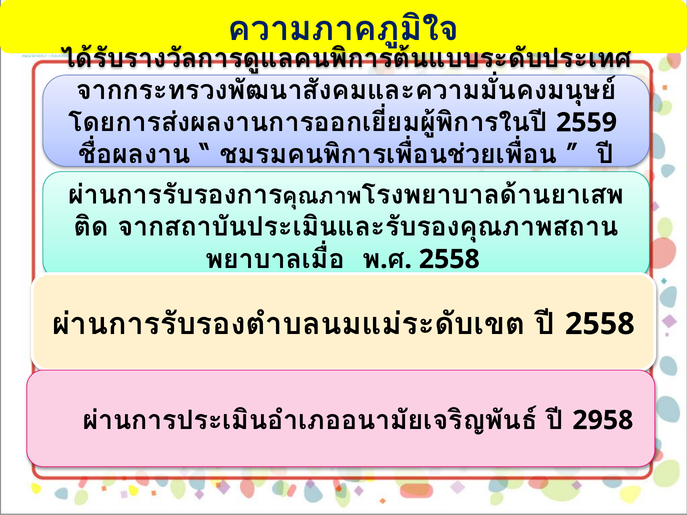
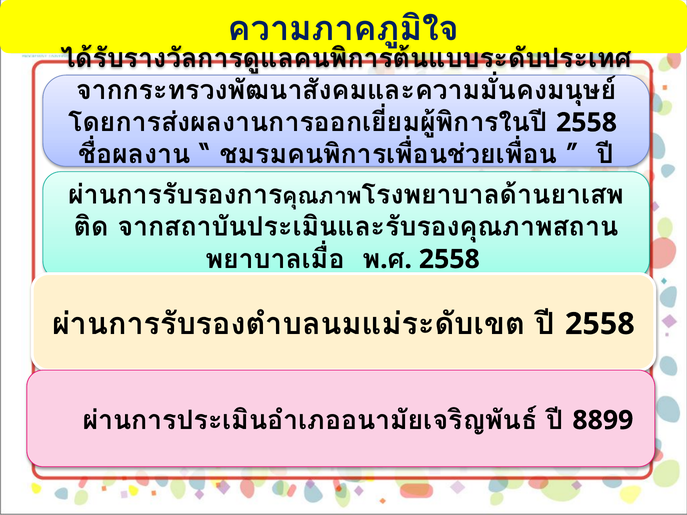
2559 at (587, 123): 2559 -> 2558
2958: 2958 -> 8899
